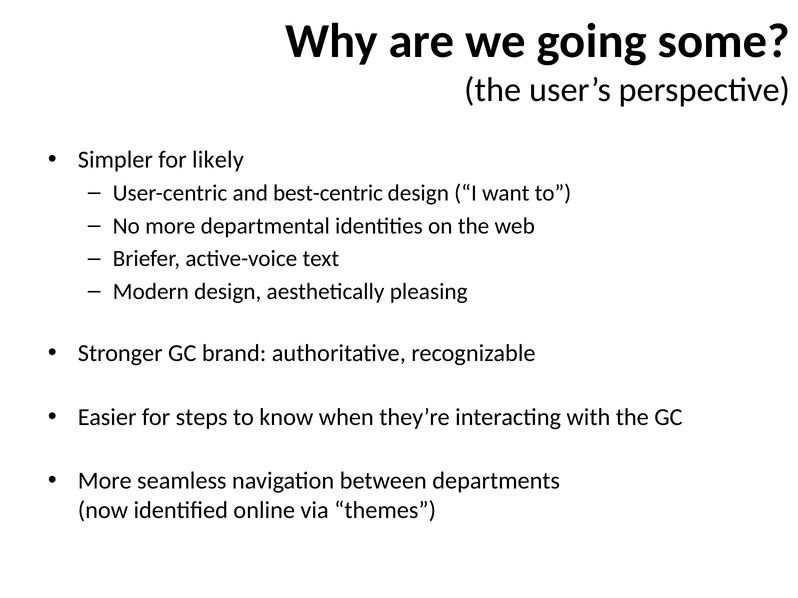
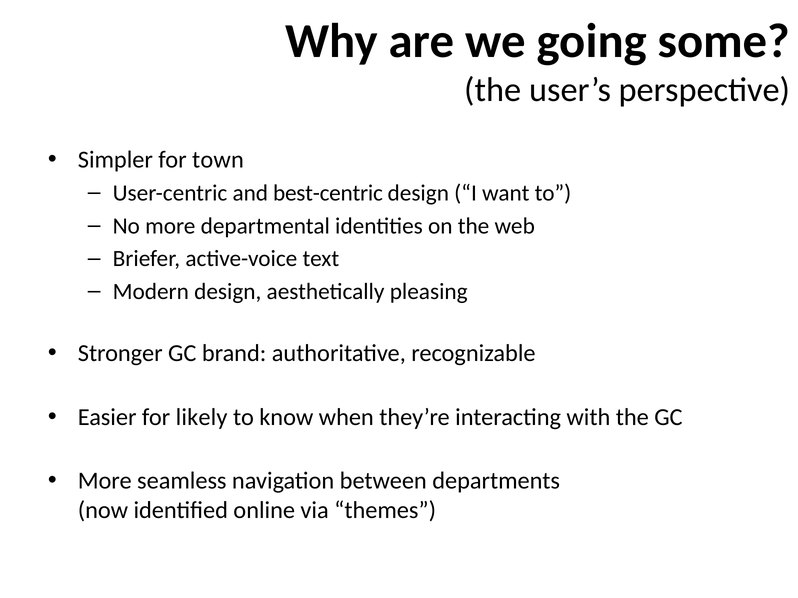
likely: likely -> town
steps: steps -> likely
